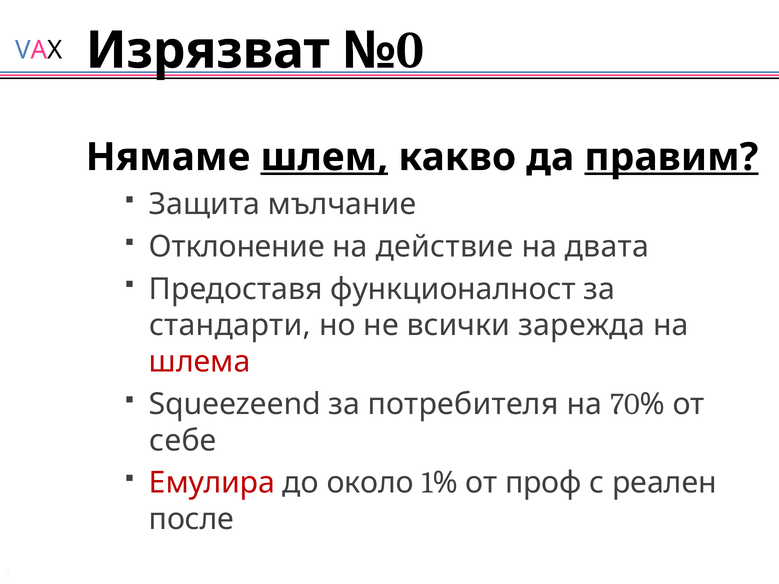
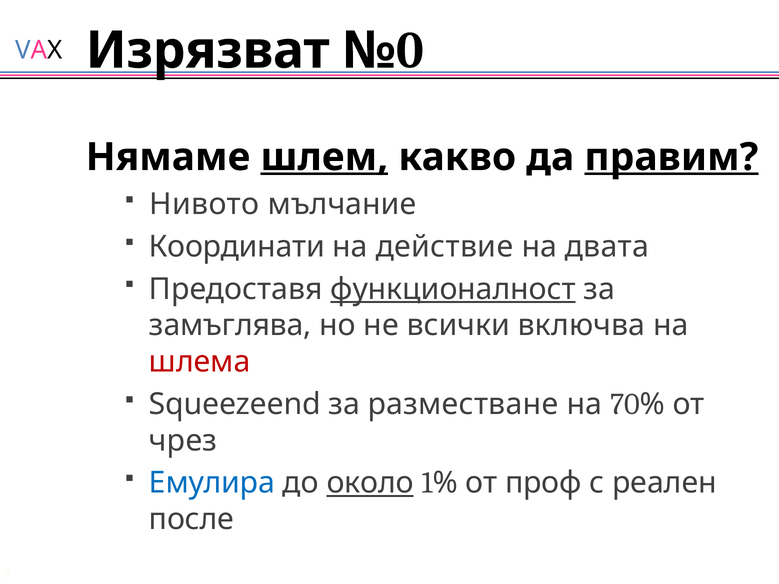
Защита: Защита -> Нивото
Отклонение: Отклонение -> Координати
функционалност underline: none -> present
стандарти: стандарти -> замъглява
зарежда: зарежда -> включва
потребителя: потребителя -> разместване
себе: себе -> чрез
Емулира colour: red -> blue
около underline: none -> present
